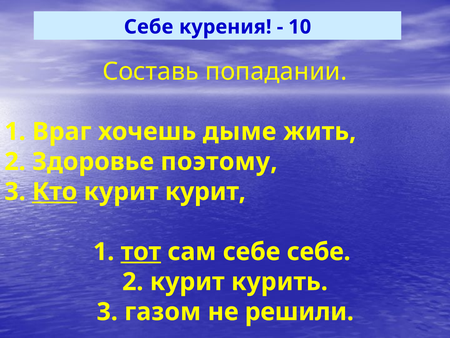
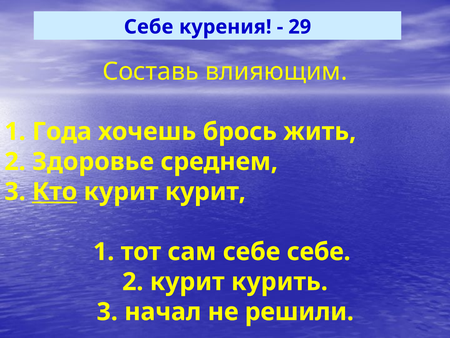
10: 10 -> 29
попадании: попадании -> влияющим
Враг: Враг -> Года
дыме: дыме -> брось
поэтому: поэтому -> среднем
тот underline: present -> none
газом: газом -> начал
